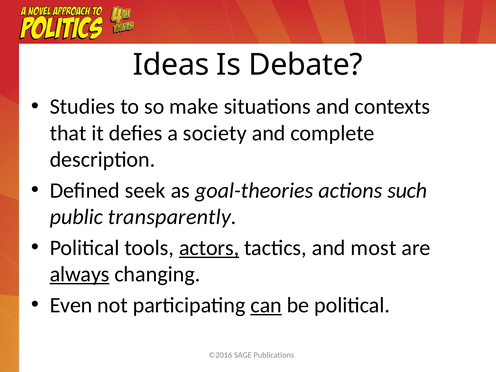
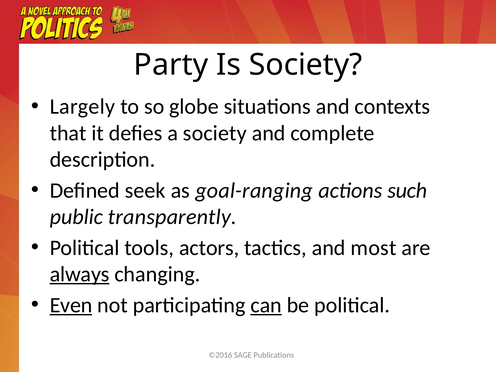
Ideas: Ideas -> Party
Is Debate: Debate -> Society
Studies: Studies -> Largely
make: make -> globe
goal-theories: goal-theories -> goal-ranging
actors underline: present -> none
Even underline: none -> present
